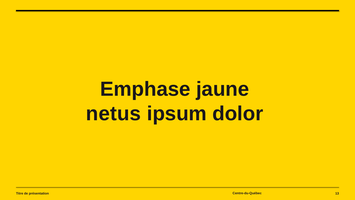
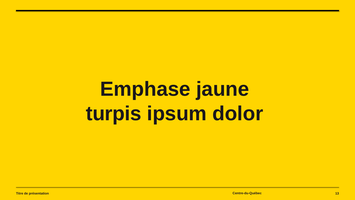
netus: netus -> turpis
